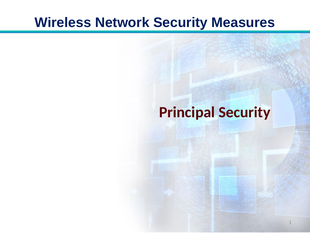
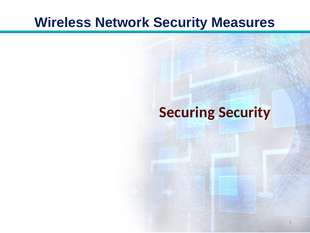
Principal: Principal -> Securing
